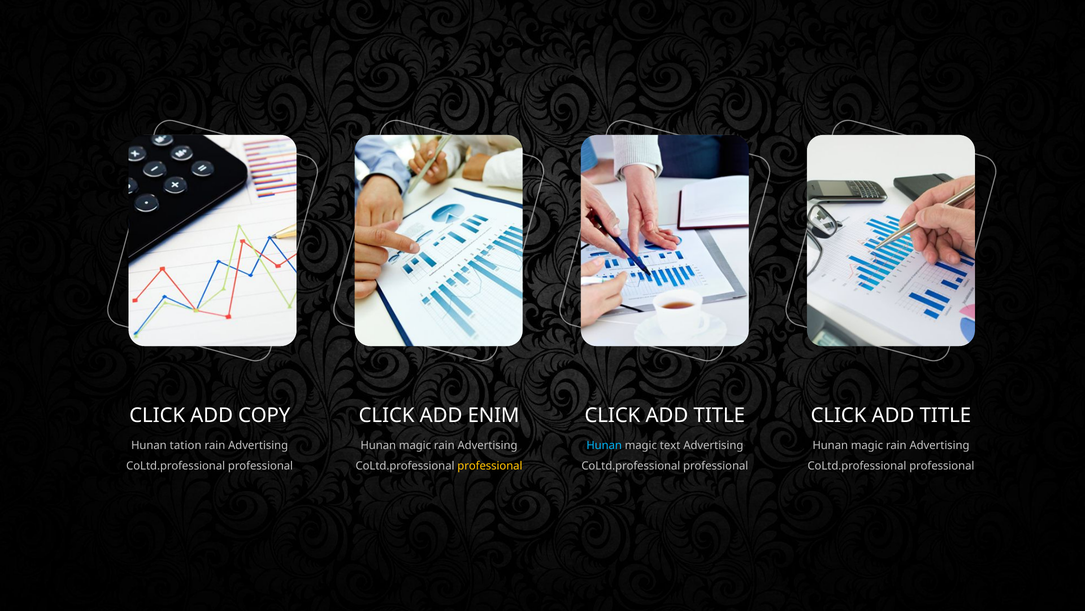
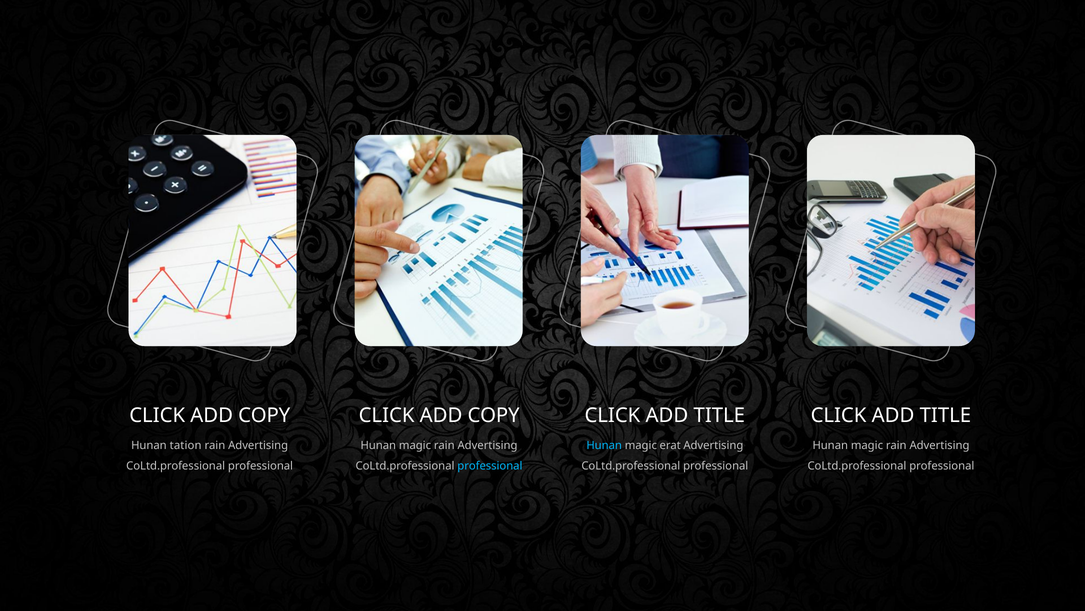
ENIM at (494, 415): ENIM -> COPY
text: text -> erat
professional at (490, 466) colour: yellow -> light blue
